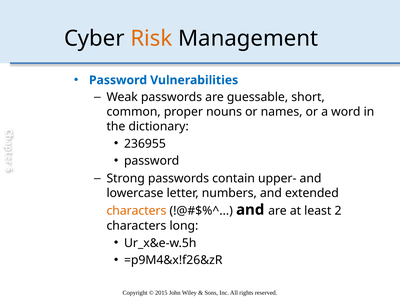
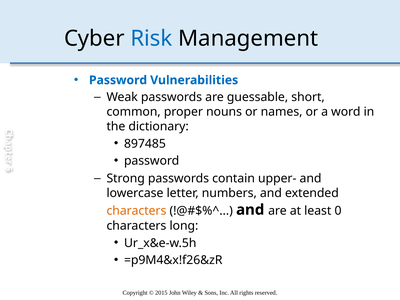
Risk colour: orange -> blue
236955: 236955 -> 897485
2: 2 -> 0
